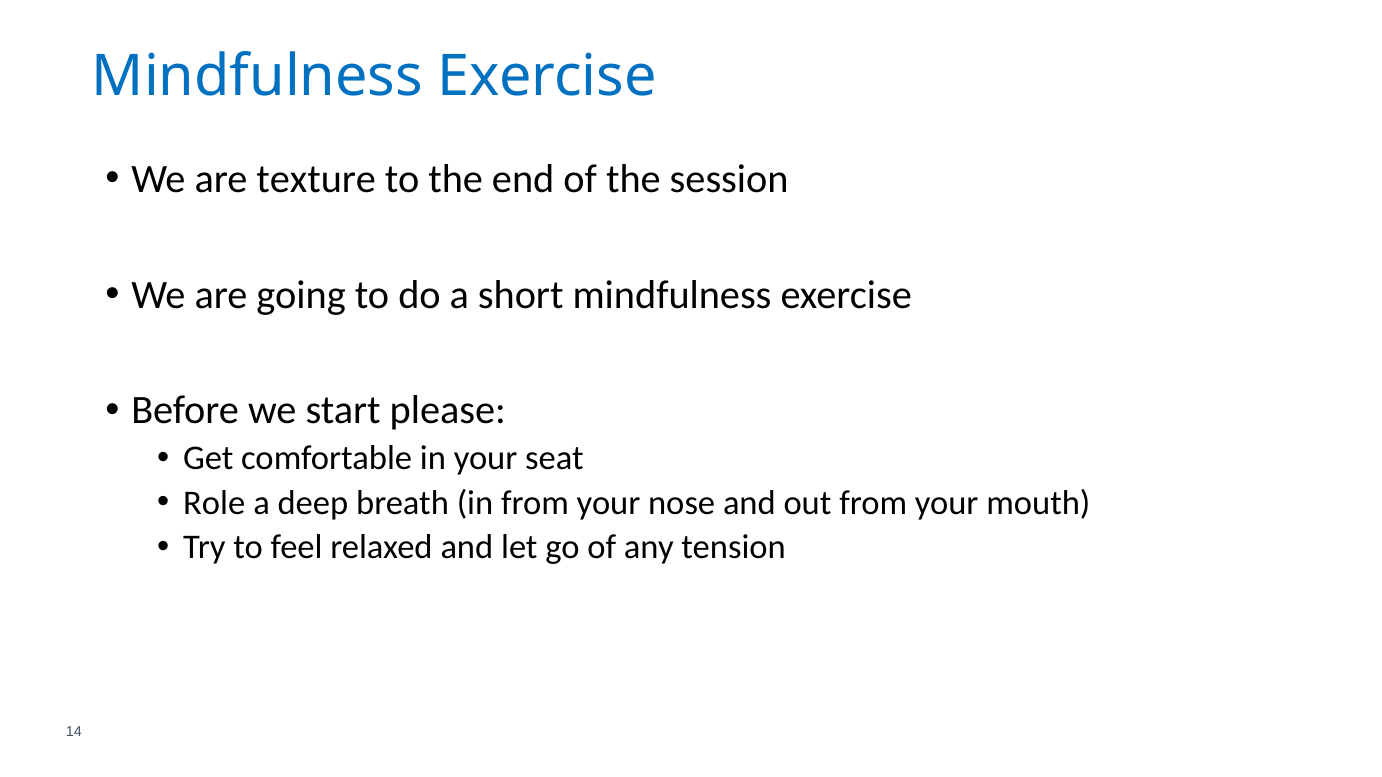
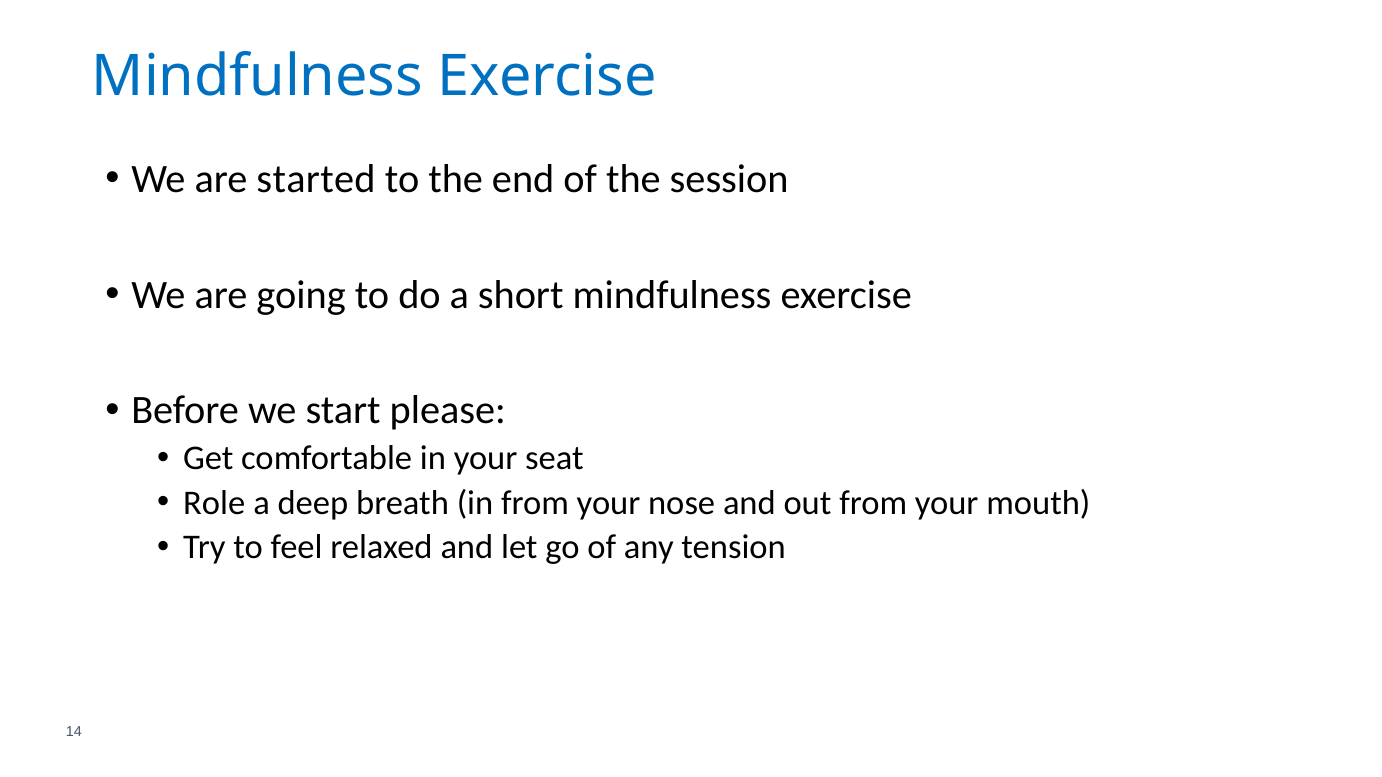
texture: texture -> started
